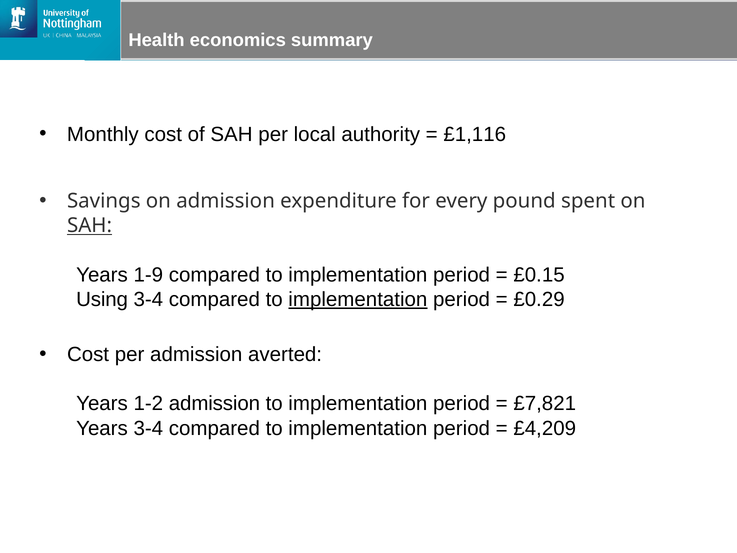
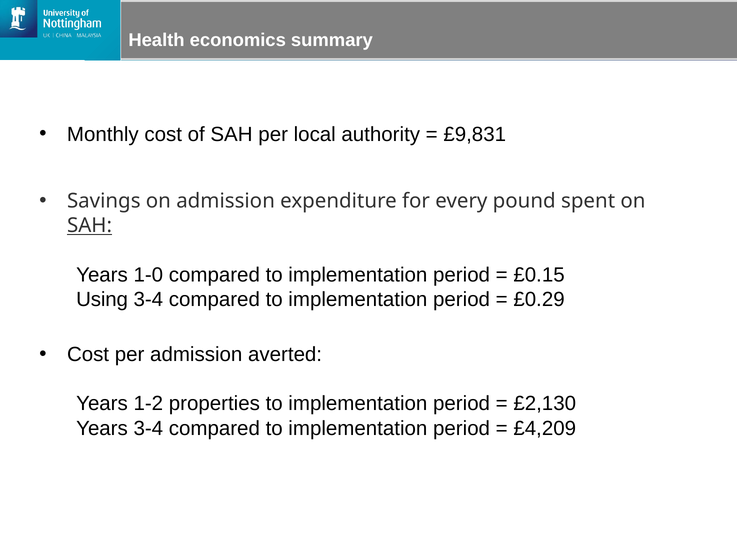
£1,116: £1,116 -> £9,831
1-9: 1-9 -> 1-0
implementation at (358, 299) underline: present -> none
1-2 admission: admission -> properties
£7,821: £7,821 -> £2,130
